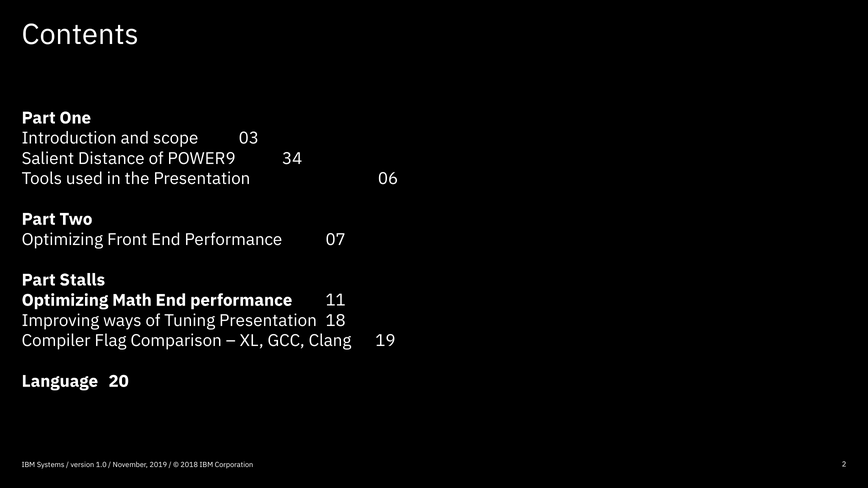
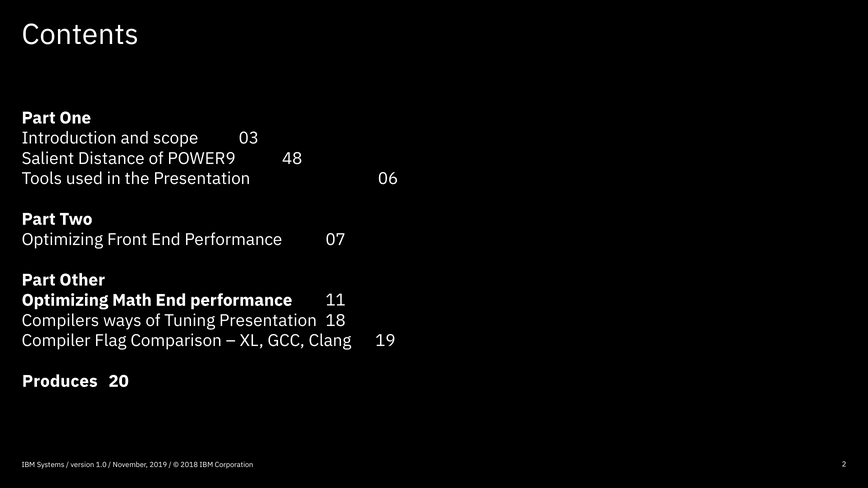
34: 34 -> 48
Stalls: Stalls -> Other
Improving: Improving -> Compilers
Language: Language -> Produces
